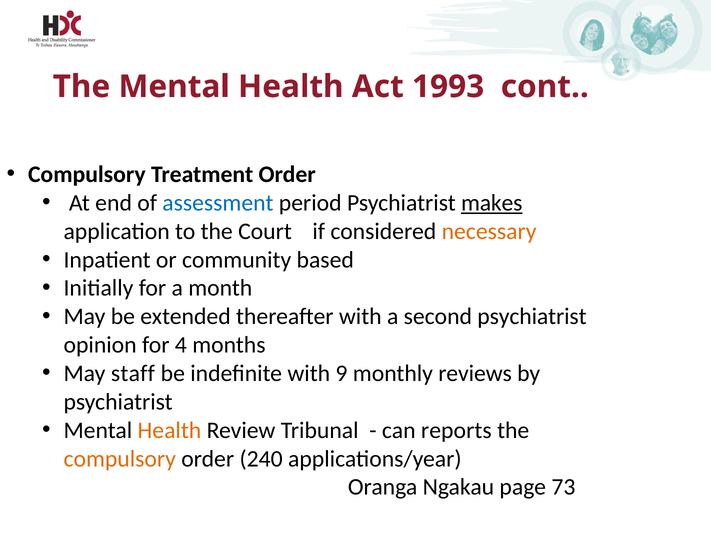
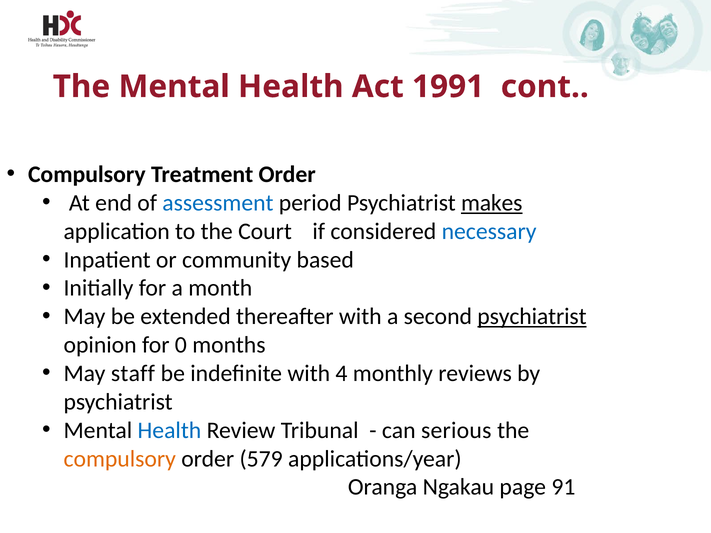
1993: 1993 -> 1991
necessary colour: orange -> blue
psychiatrist at (532, 317) underline: none -> present
4: 4 -> 0
9: 9 -> 4
Health at (169, 430) colour: orange -> blue
reports: reports -> serious
240: 240 -> 579
73: 73 -> 91
